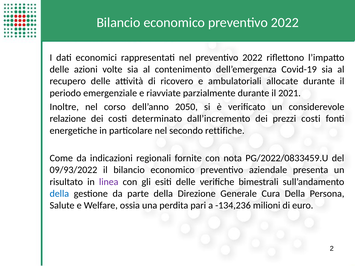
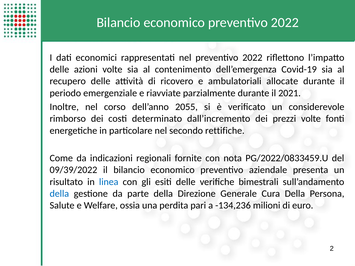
2050: 2050 -> 2055
relazione: relazione -> rimborso
prezzi costi: costi -> volte
09/93/2022: 09/93/2022 -> 09/39/2022
linea colour: purple -> blue
